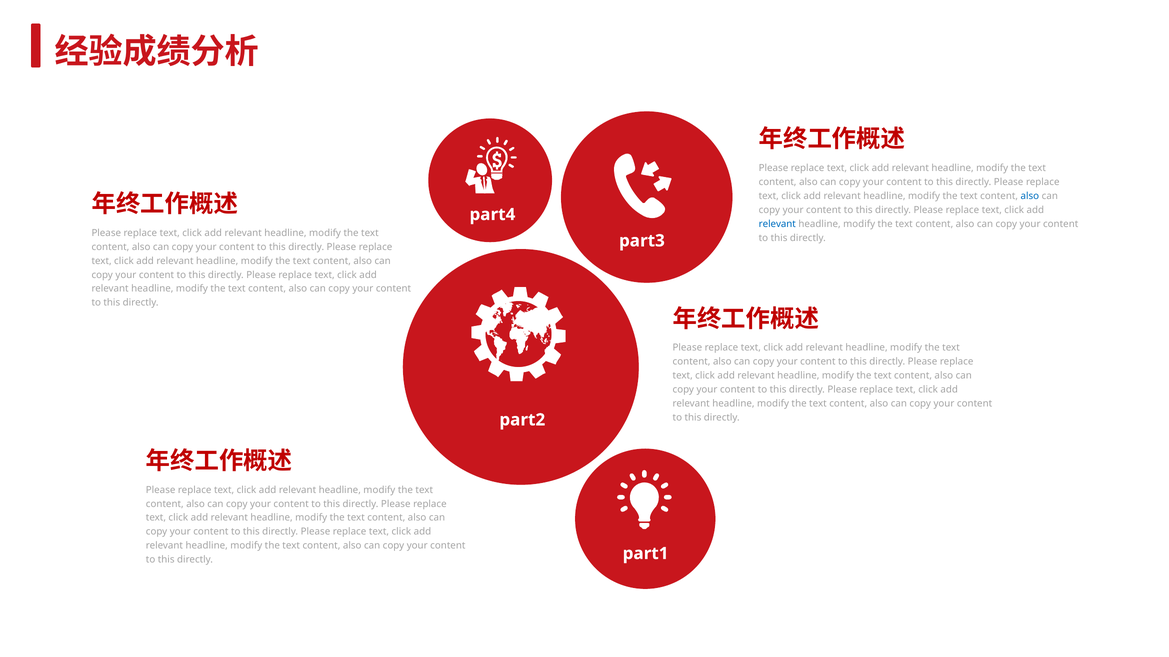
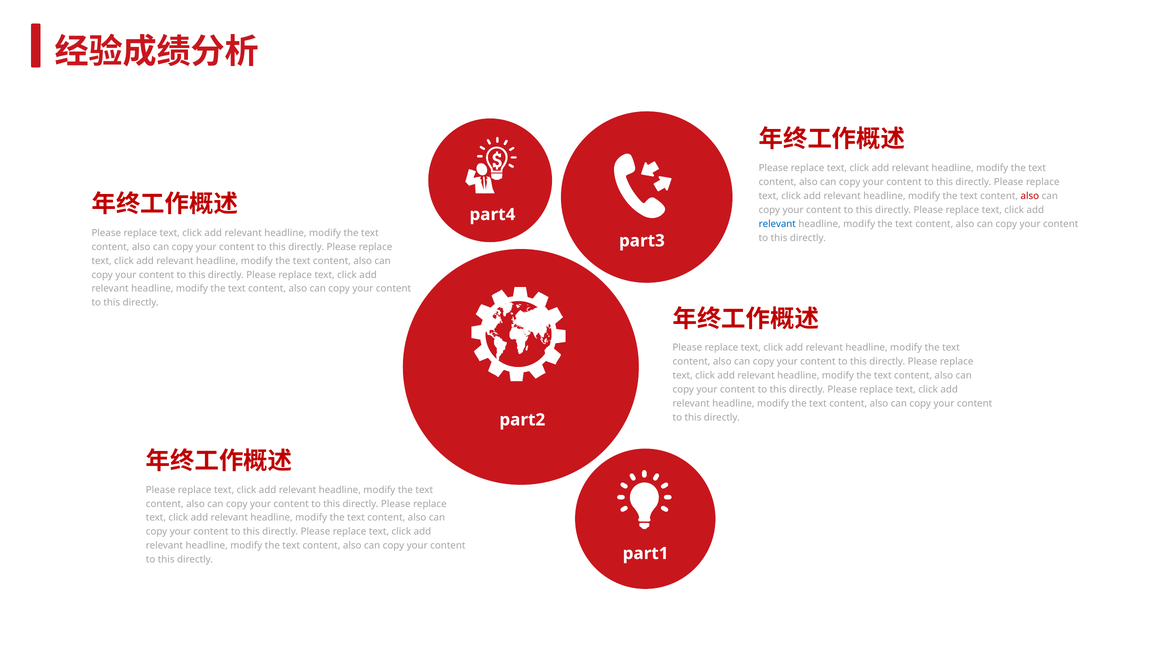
also at (1030, 196) colour: blue -> red
